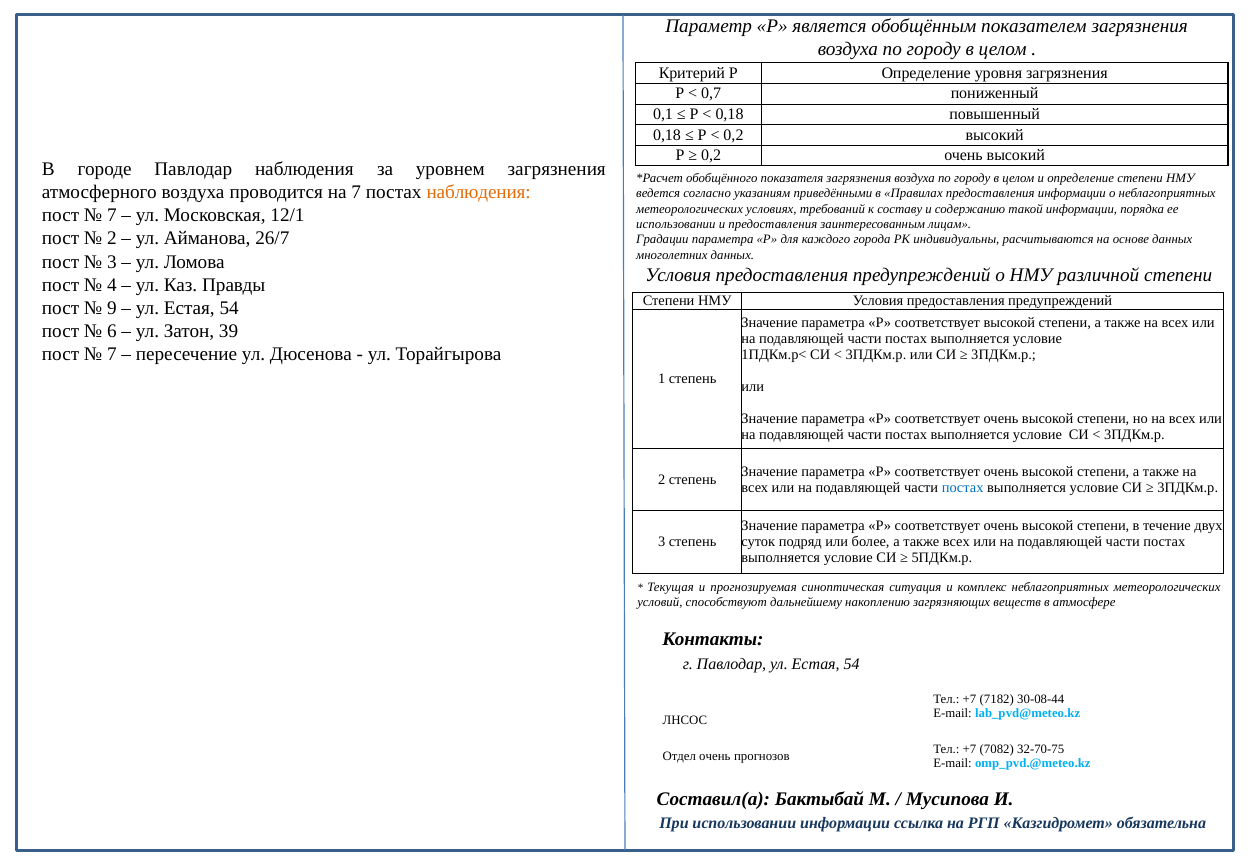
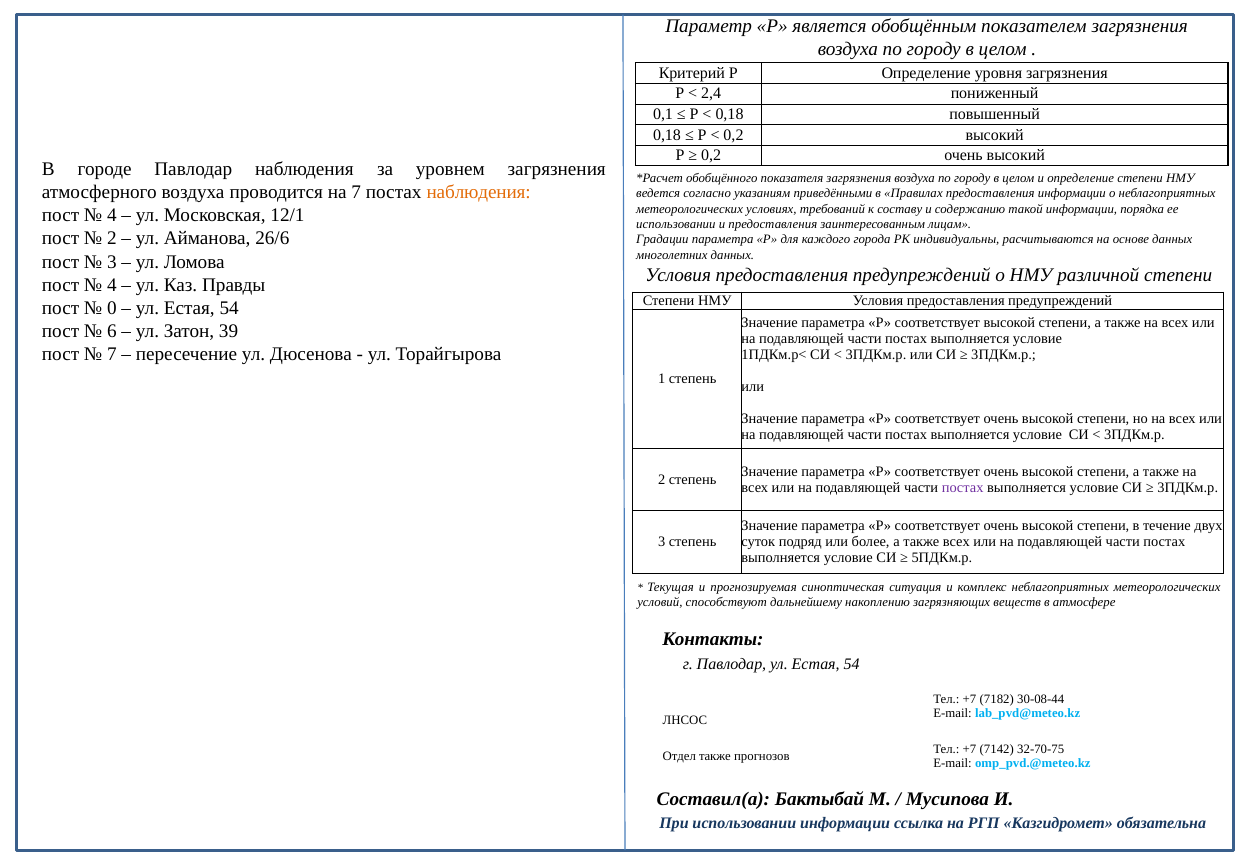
0,7: 0,7 -> 2,4
7 at (112, 216): 7 -> 4
26/7: 26/7 -> 26/6
9: 9 -> 0
постах at (963, 488) colour: blue -> purple
7082: 7082 -> 7142
Отдел очень: очень -> также
